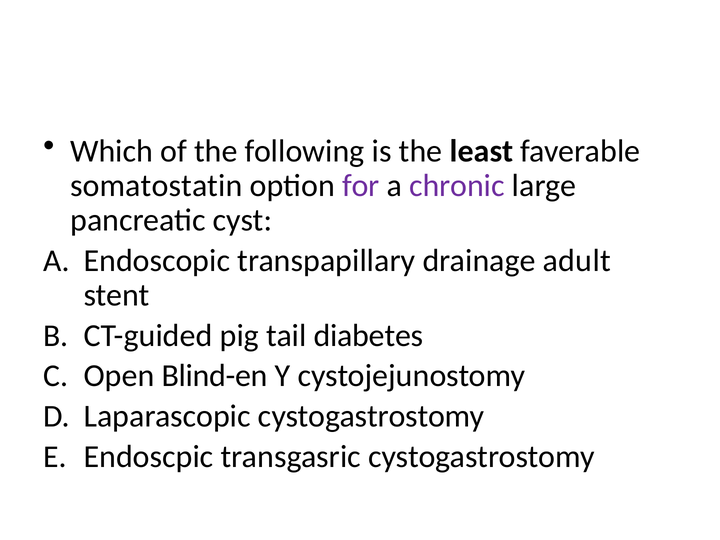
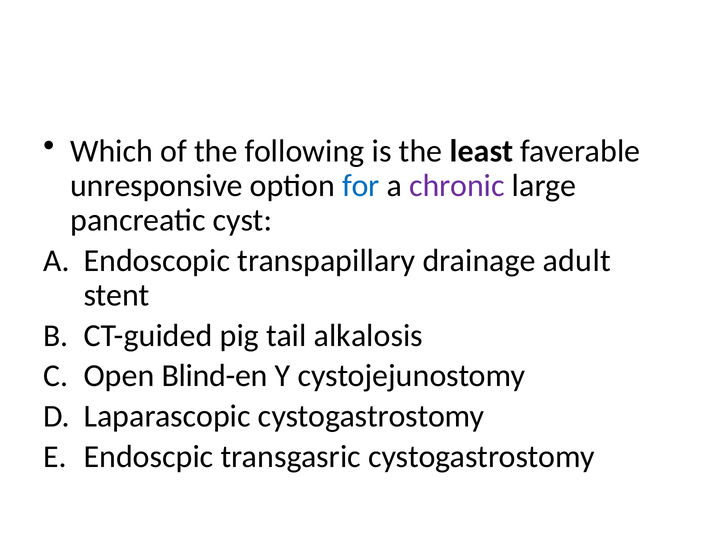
somatostatin: somatostatin -> unresponsive
for colour: purple -> blue
diabetes: diabetes -> alkalosis
